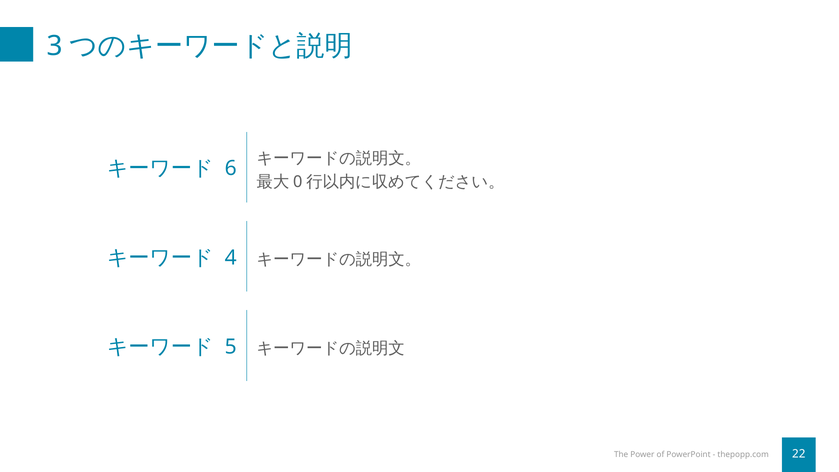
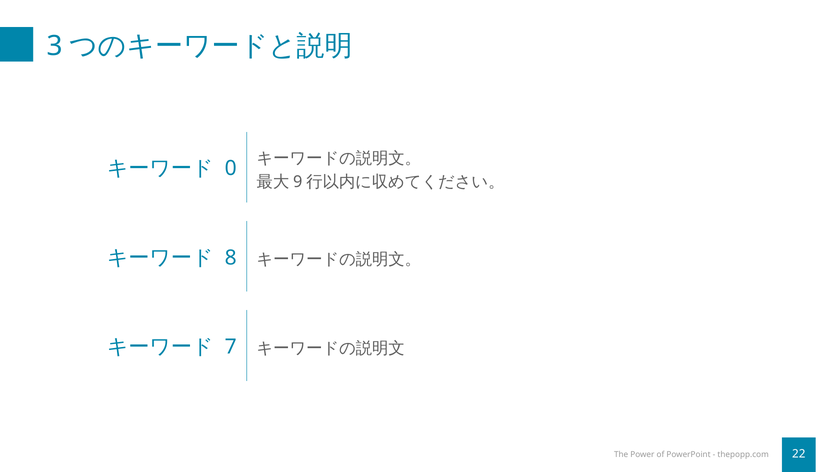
6: 6 -> 0
0: 0 -> 9
4: 4 -> 8
5: 5 -> 7
